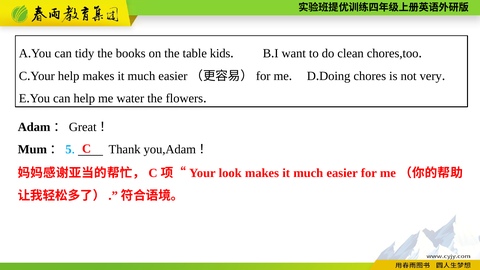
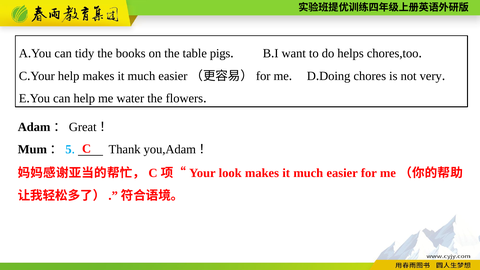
kids: kids -> pigs
clean: clean -> helps
